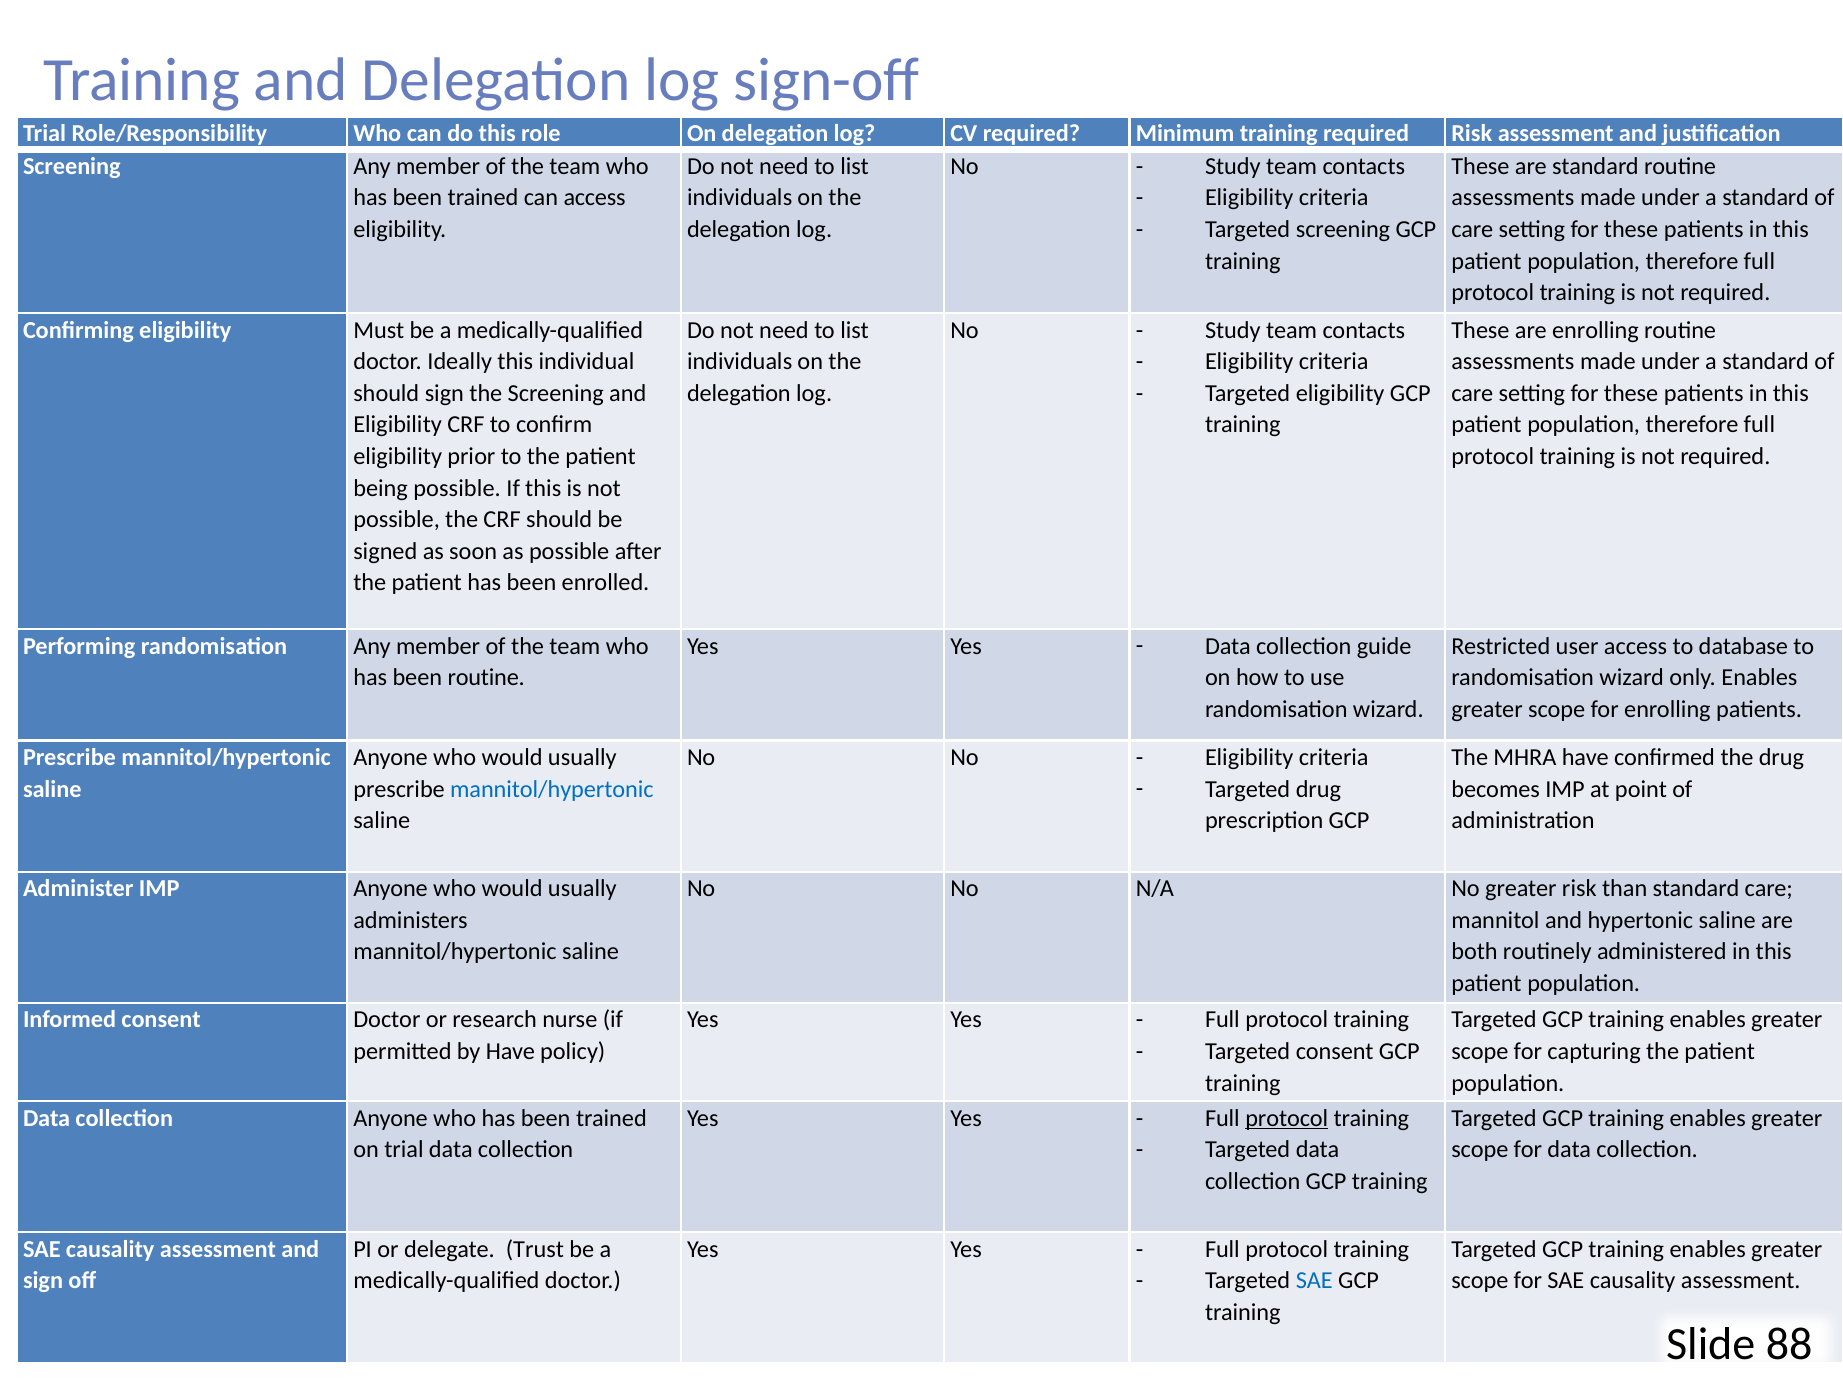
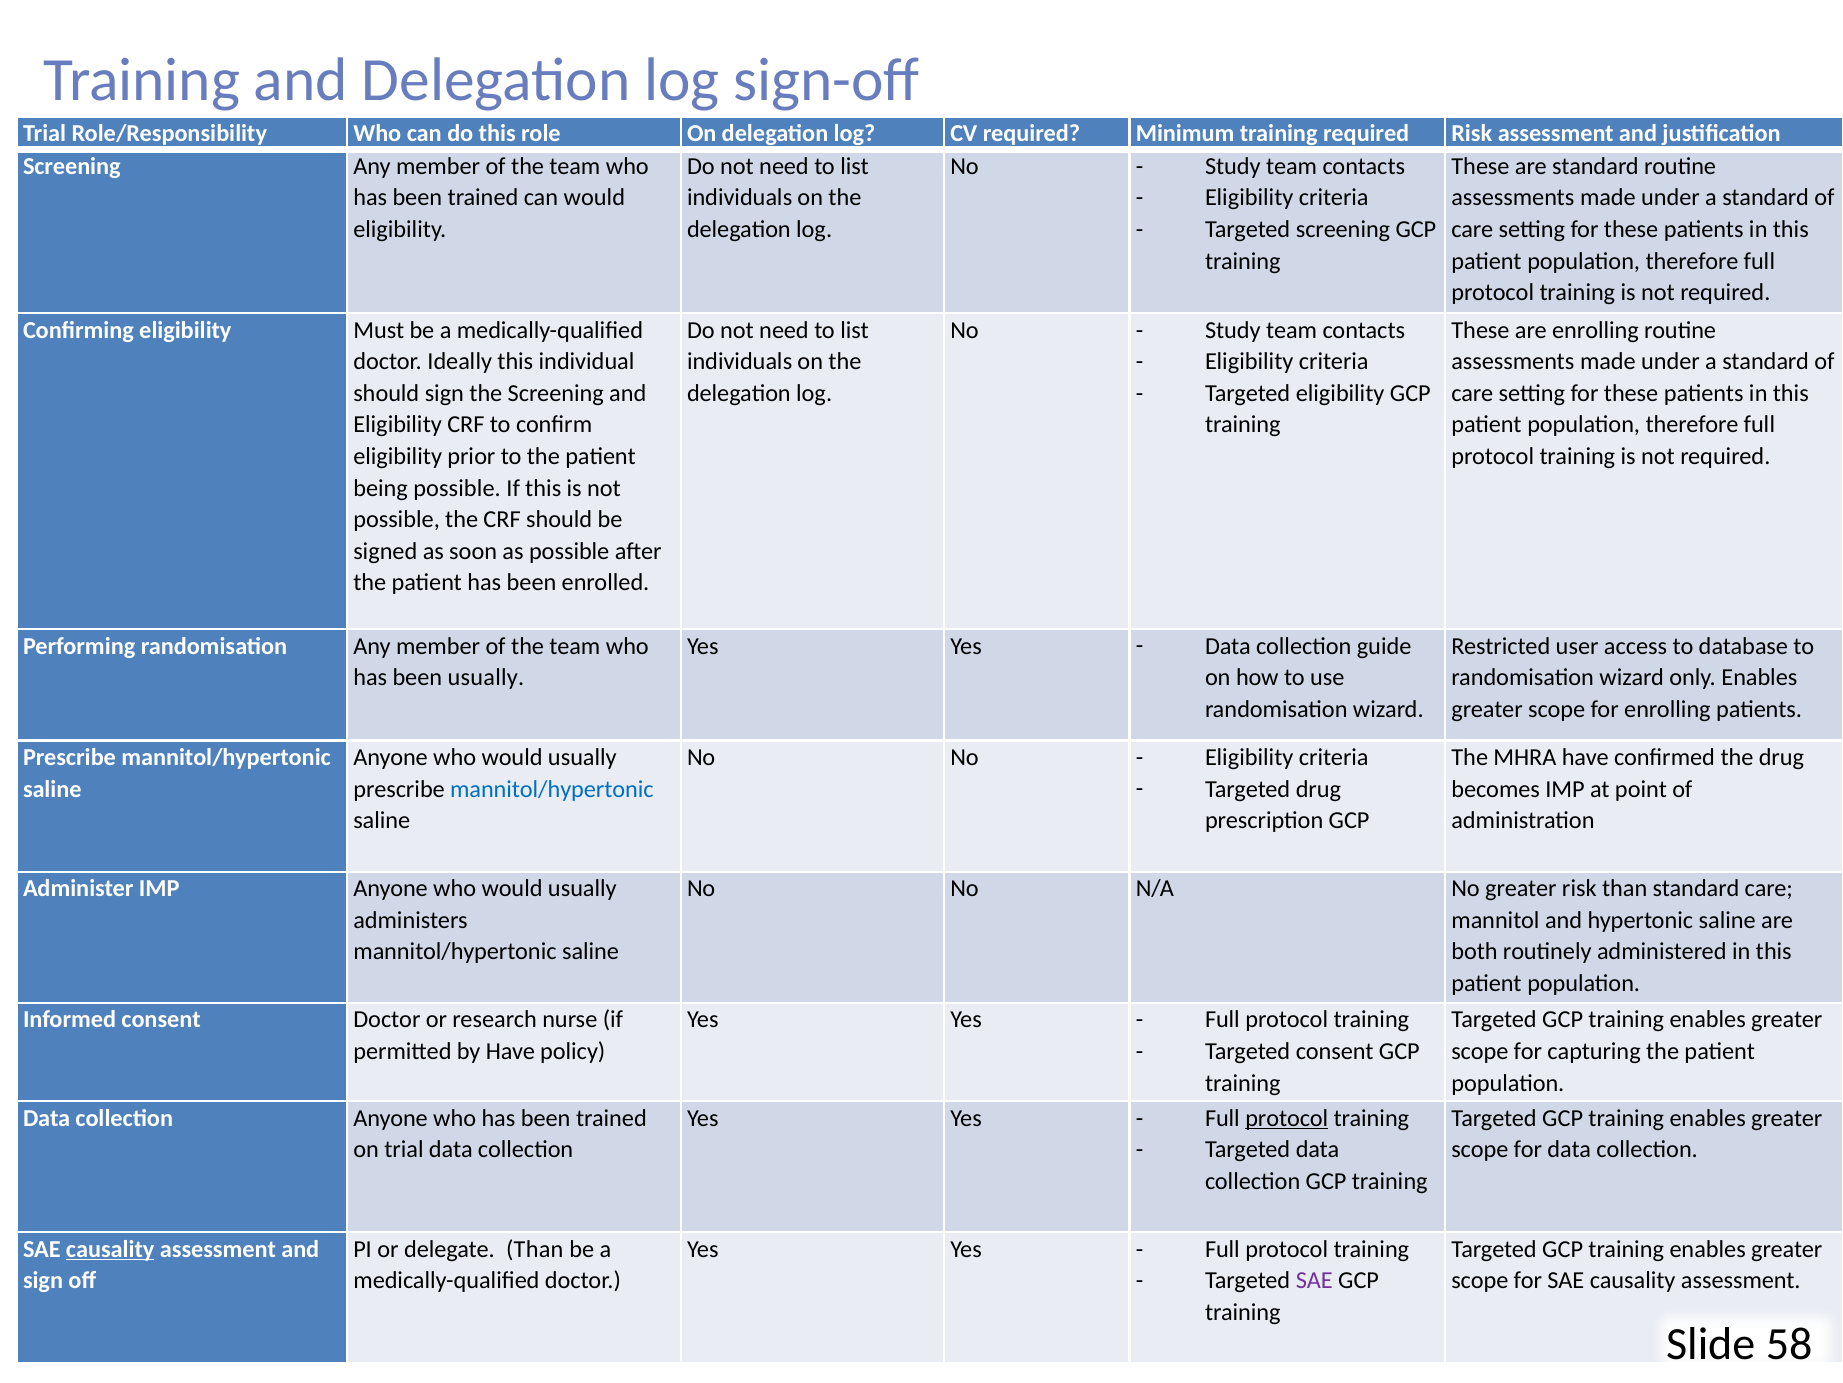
can access: access -> would
been routine: routine -> usually
causality at (110, 1249) underline: none -> present
delegate Trust: Trust -> Than
SAE at (1314, 1280) colour: blue -> purple
88: 88 -> 58
